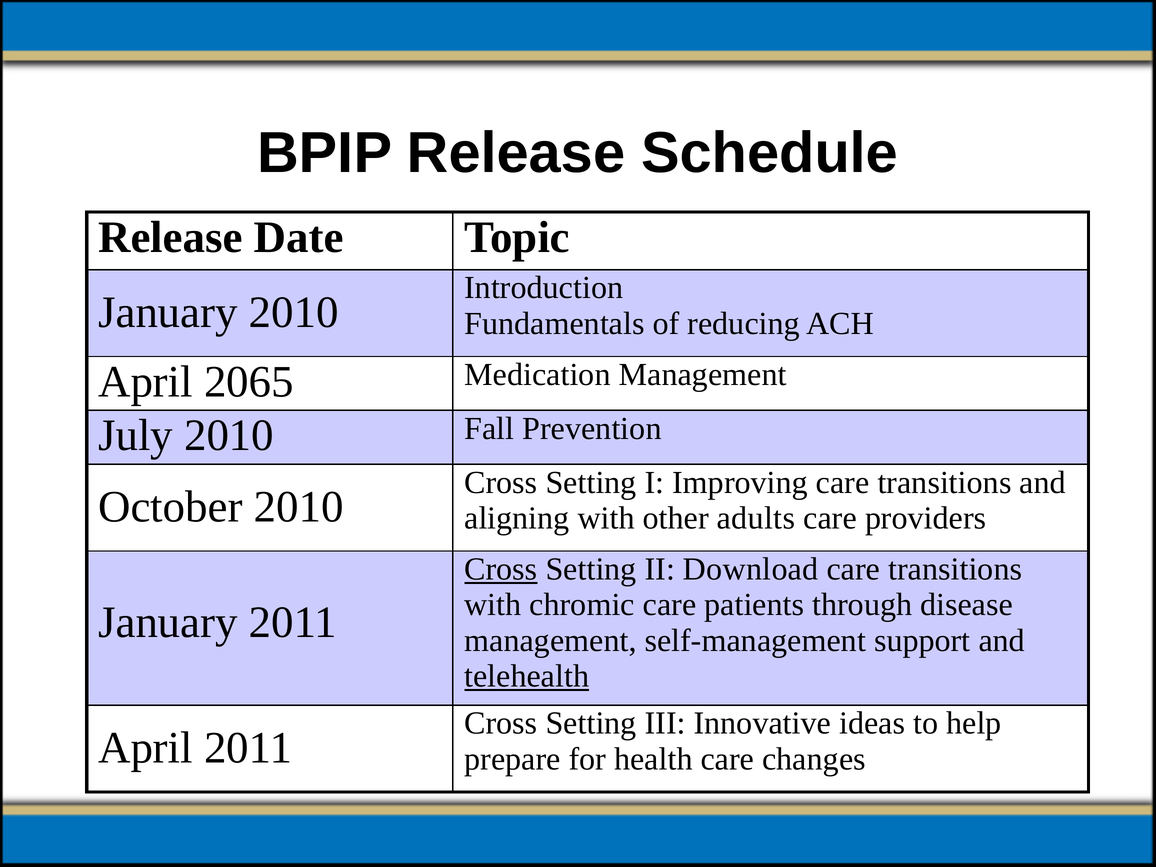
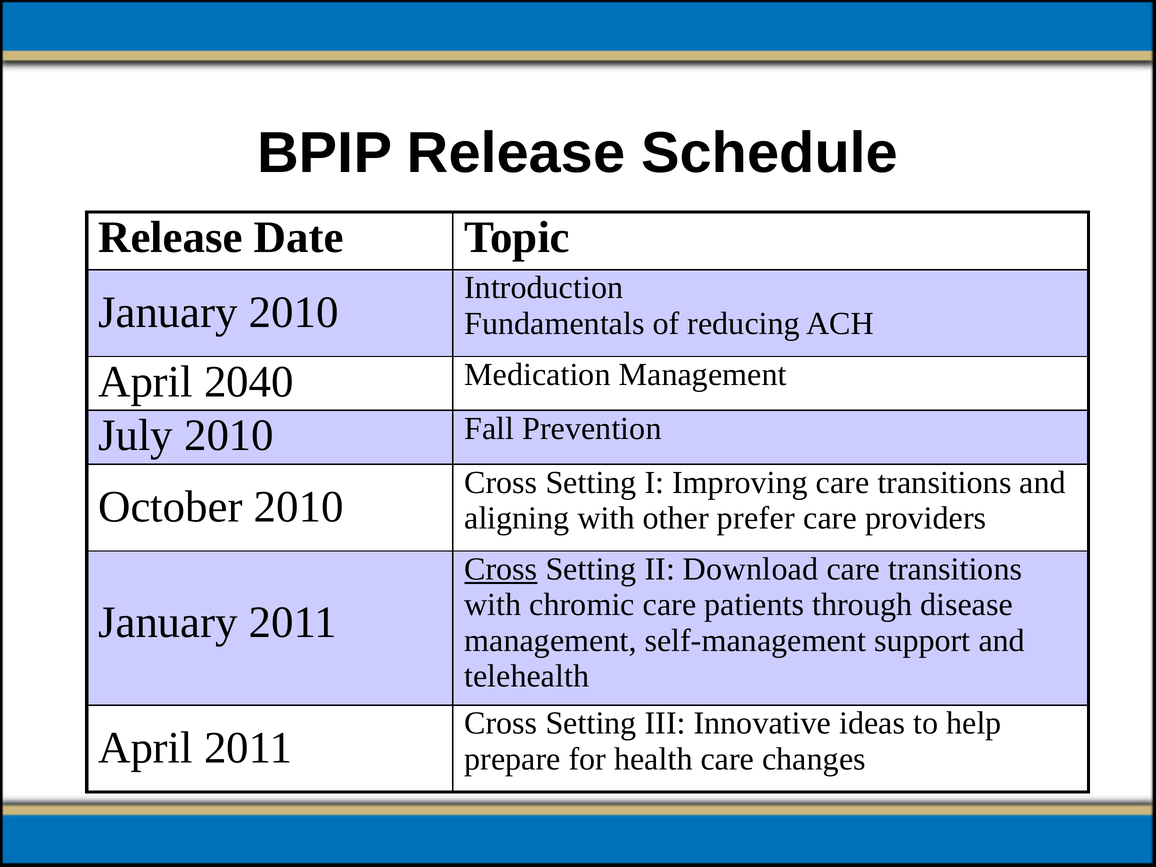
2065: 2065 -> 2040
adults: adults -> prefer
telehealth underline: present -> none
